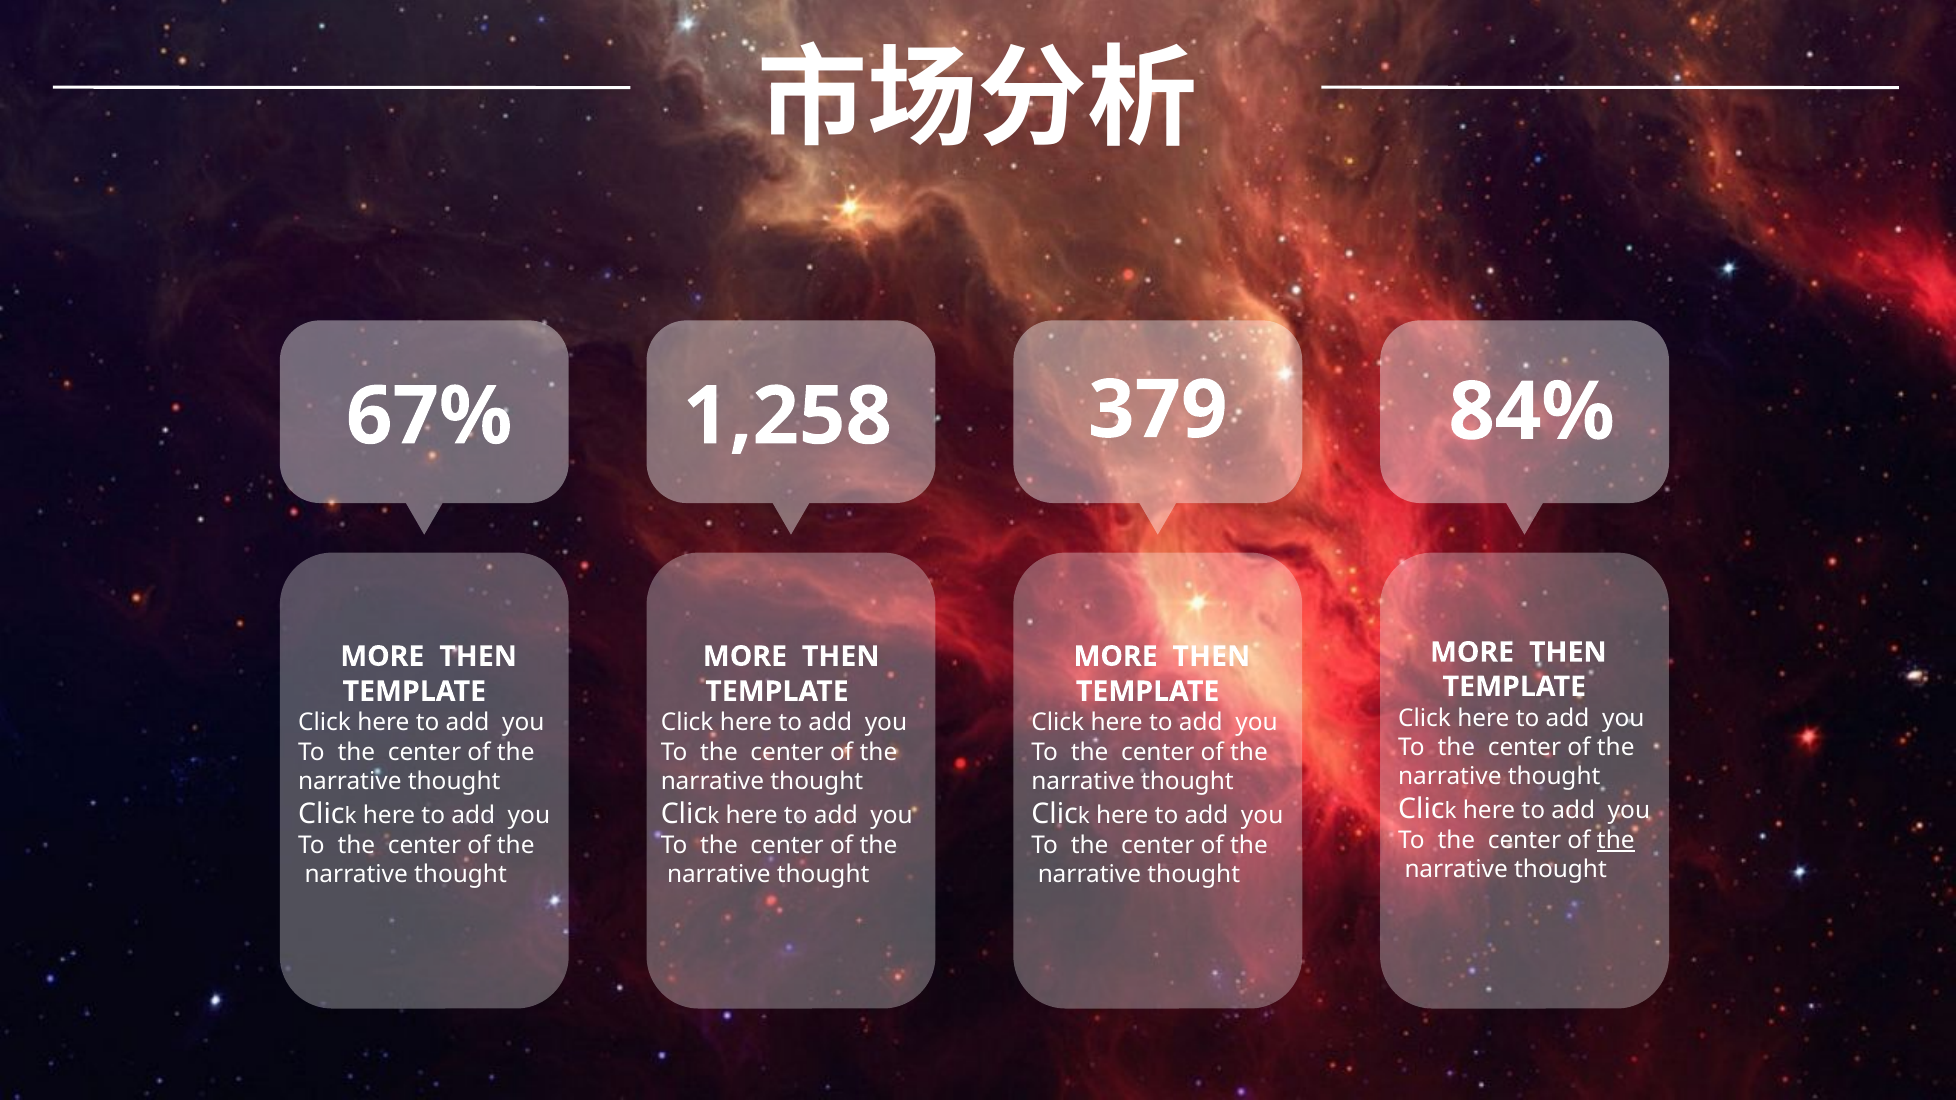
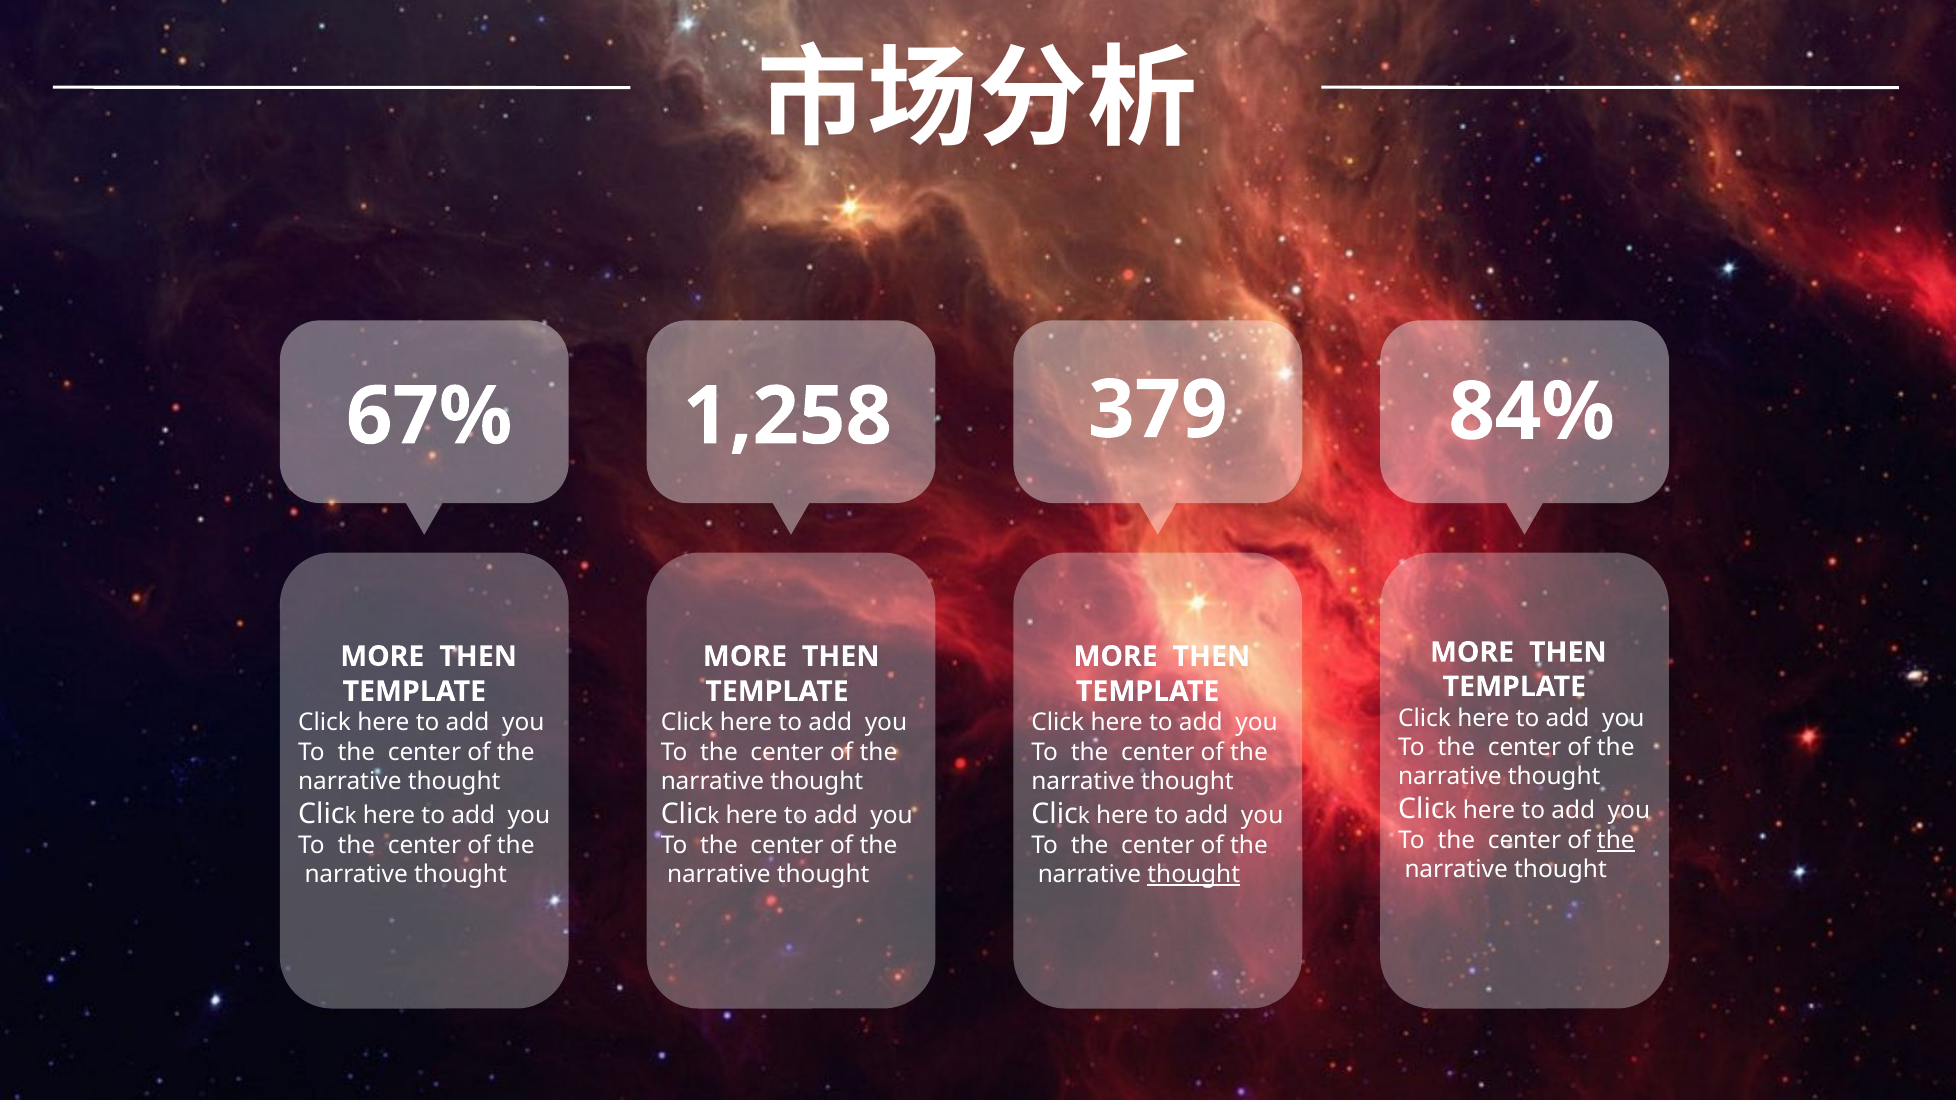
thought at (1194, 875) underline: none -> present
